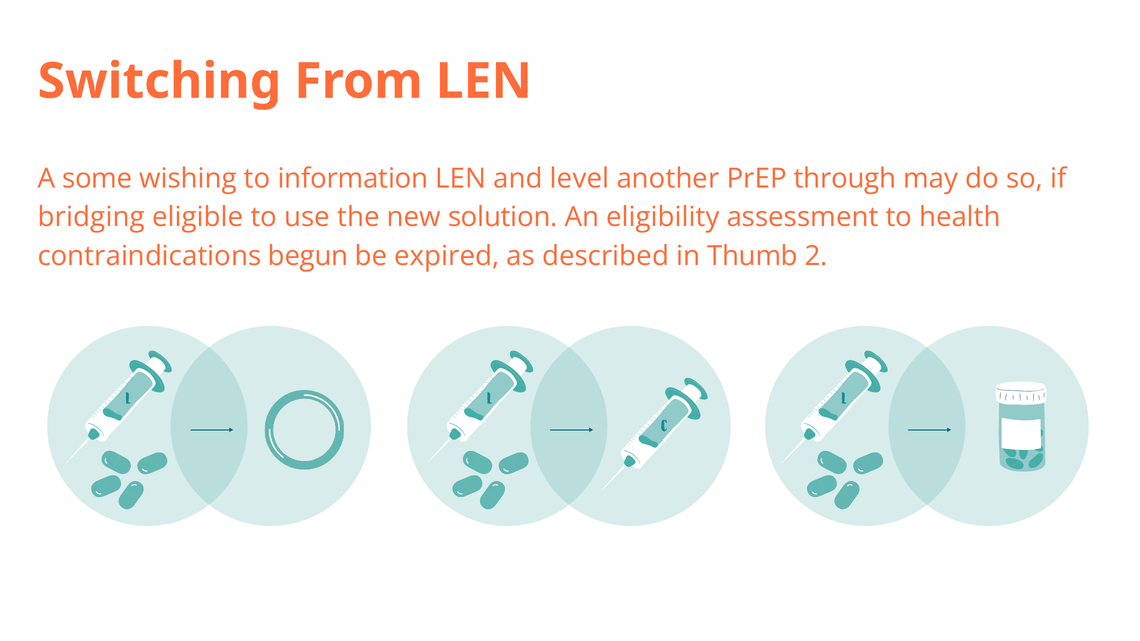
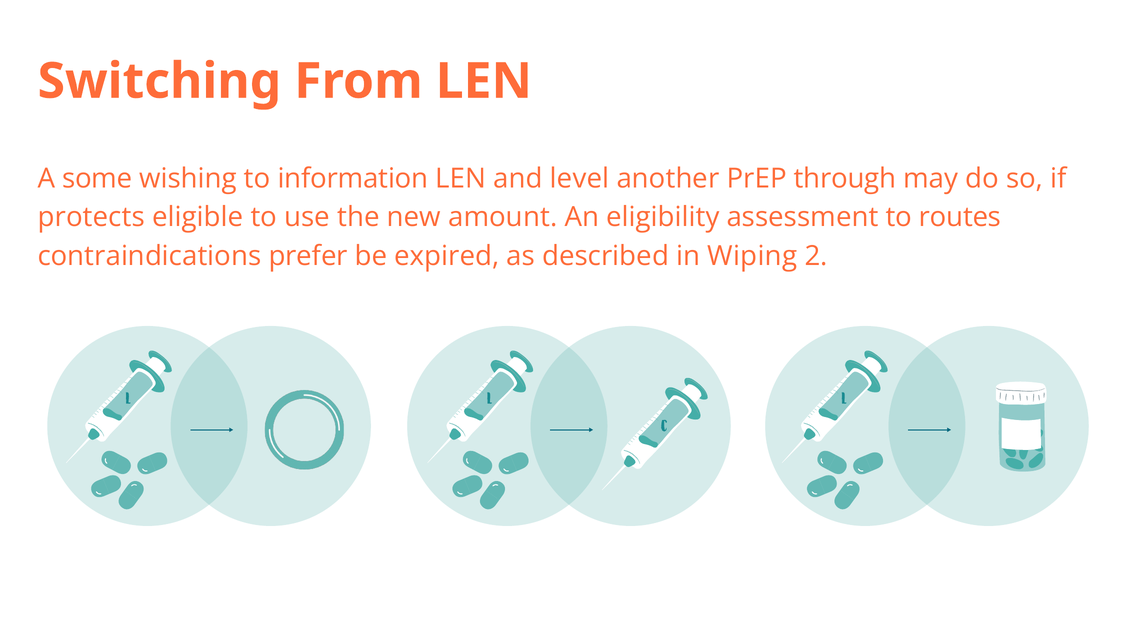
bridging: bridging -> protects
solution: solution -> amount
health: health -> routes
begun: begun -> prefer
Thumb: Thumb -> Wiping
